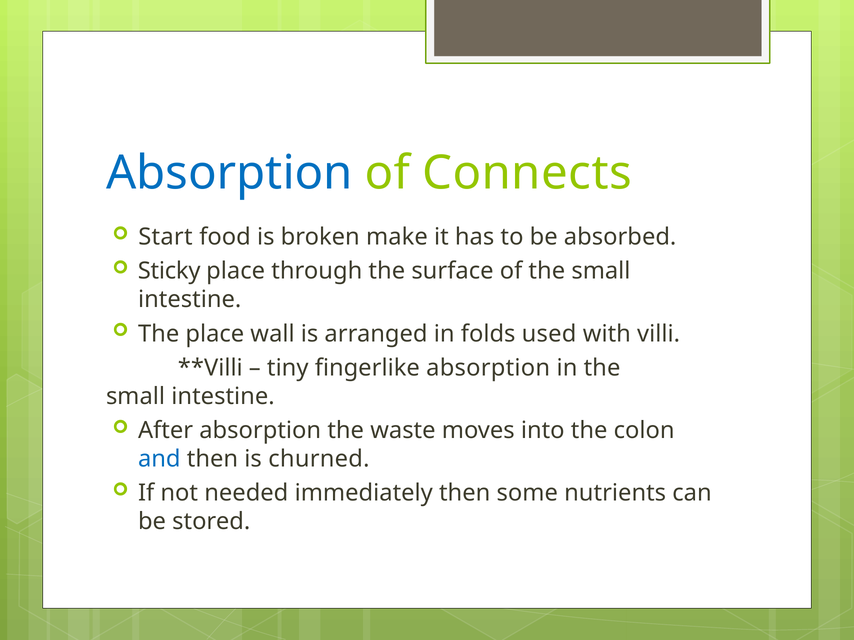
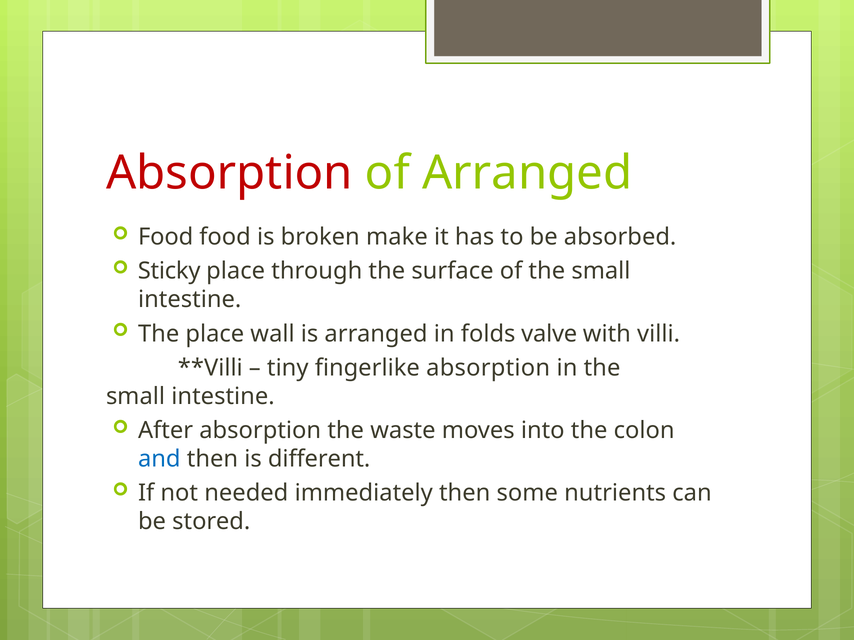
Absorption at (229, 173) colour: blue -> red
of Connects: Connects -> Arranged
Start at (165, 237): Start -> Food
used: used -> valve
churned: churned -> different
